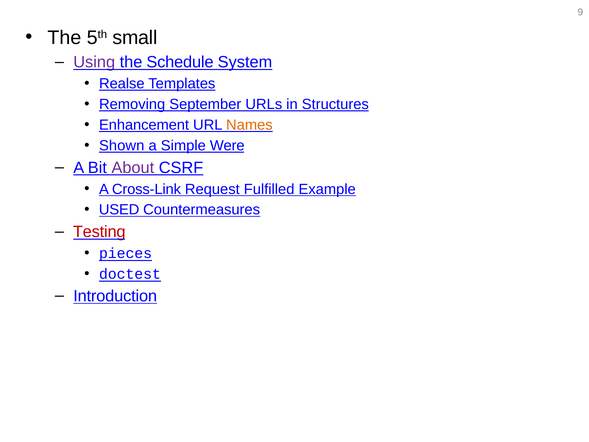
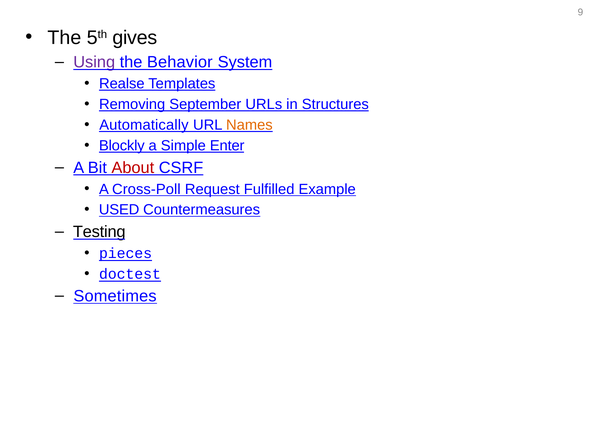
small: small -> gives
Schedule: Schedule -> Behavior
Enhancement: Enhancement -> Automatically
Shown: Shown -> Blockly
Were: Were -> Enter
About colour: purple -> red
Cross-Link: Cross-Link -> Cross-Poll
Testing colour: red -> black
Introduction: Introduction -> Sometimes
